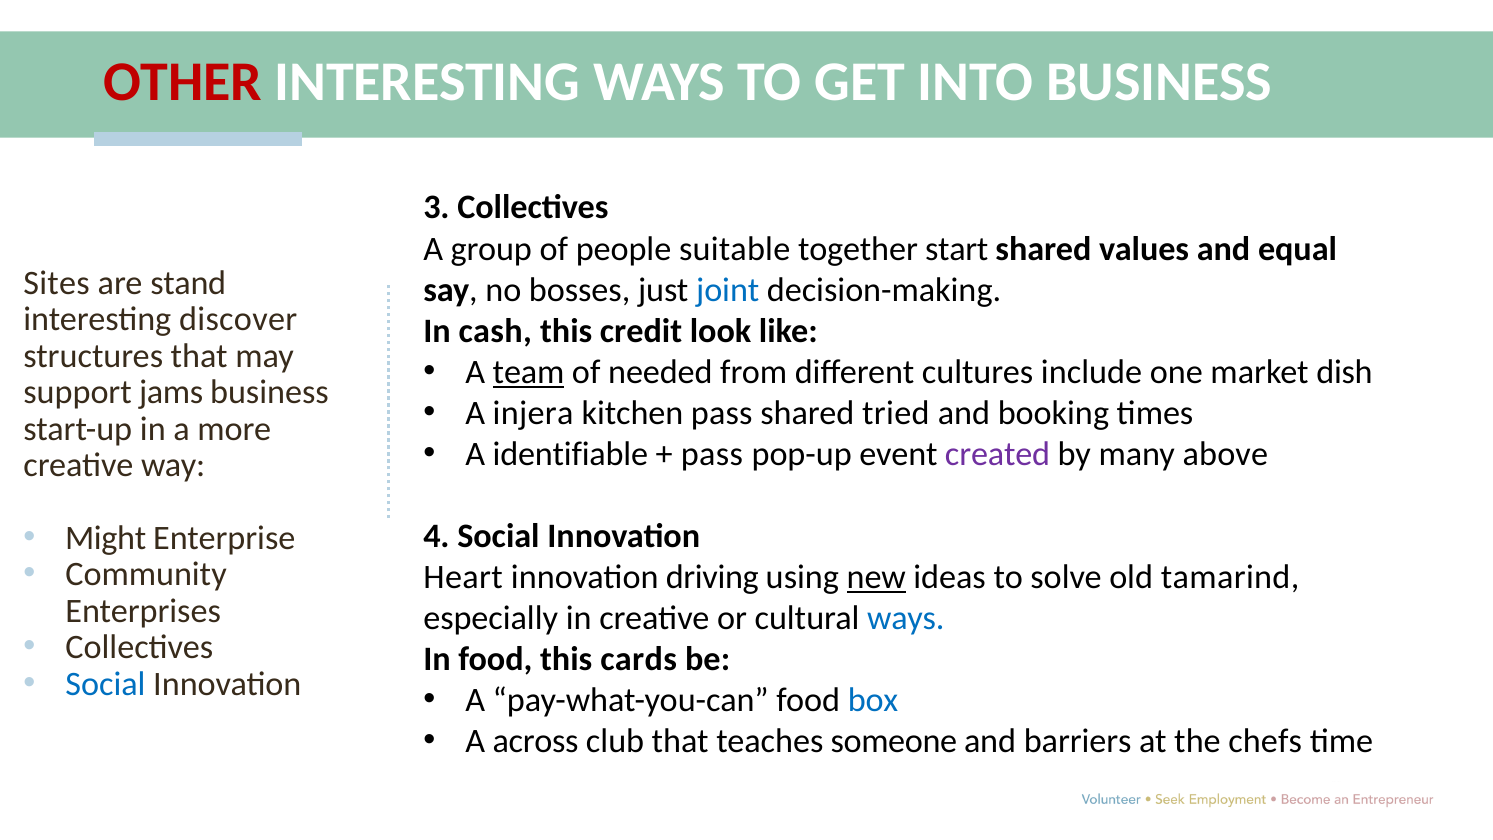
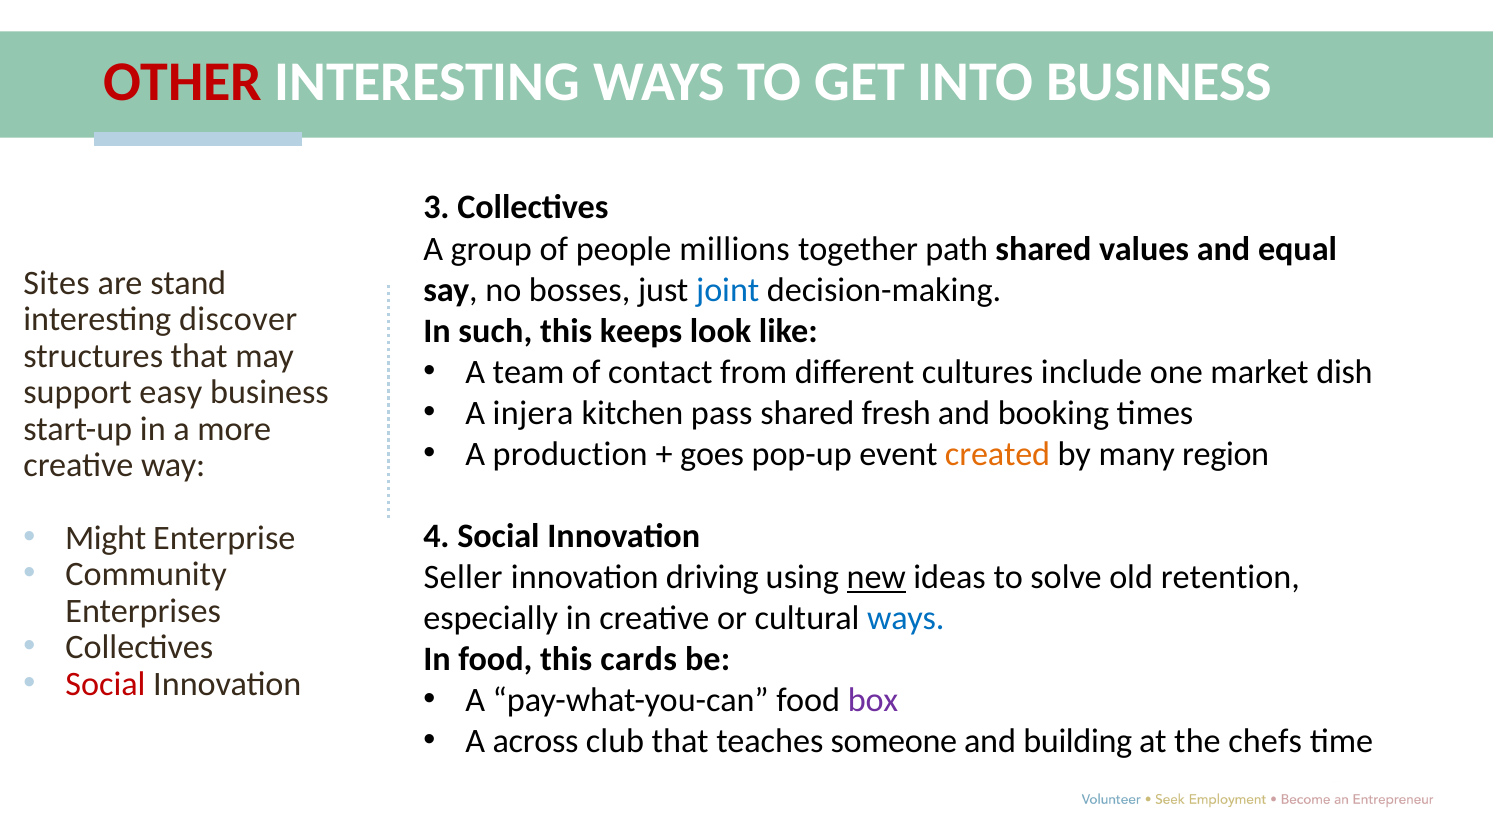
suitable: suitable -> millions
start: start -> path
cash: cash -> such
credit: credit -> keeps
team underline: present -> none
needed: needed -> contact
jams: jams -> easy
tried: tried -> fresh
identifiable: identifiable -> production
pass at (712, 454): pass -> goes
created colour: purple -> orange
above: above -> region
Heart: Heart -> Seller
tamarind: tamarind -> retention
Social at (105, 684) colour: blue -> red
box colour: blue -> purple
barriers: barriers -> building
